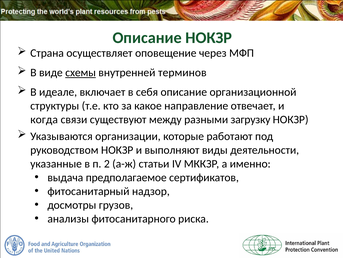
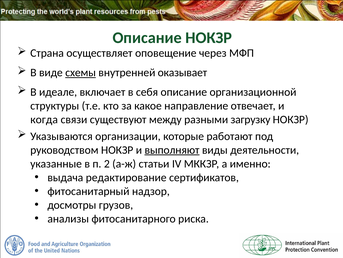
терминов: терминов -> оказывает
выполняют underline: none -> present
предполагаемое: предполагаемое -> редактирование
